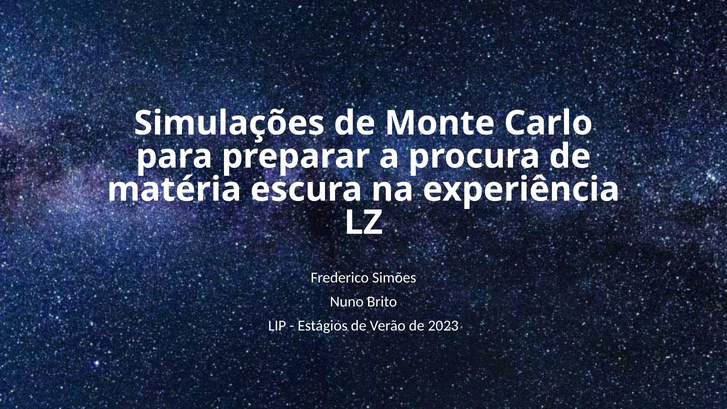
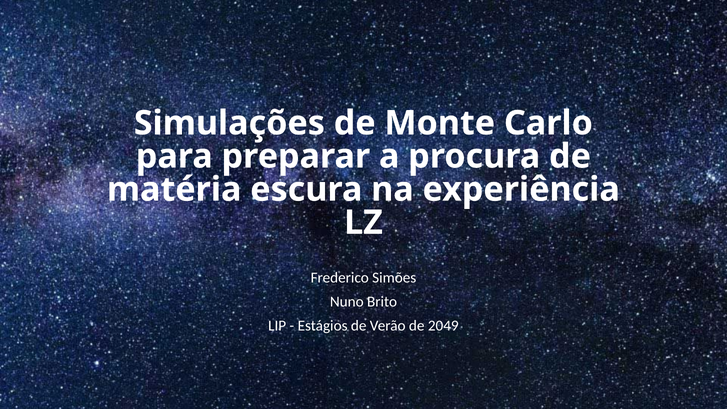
2023: 2023 -> 2049
